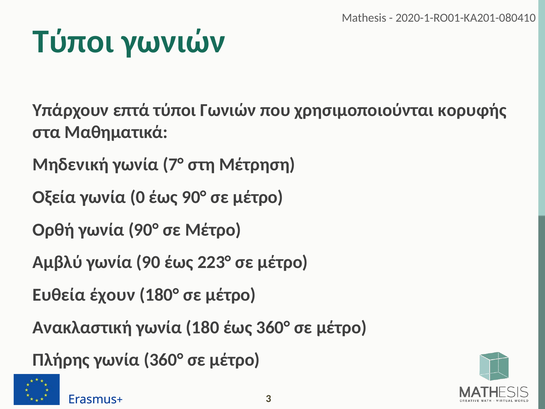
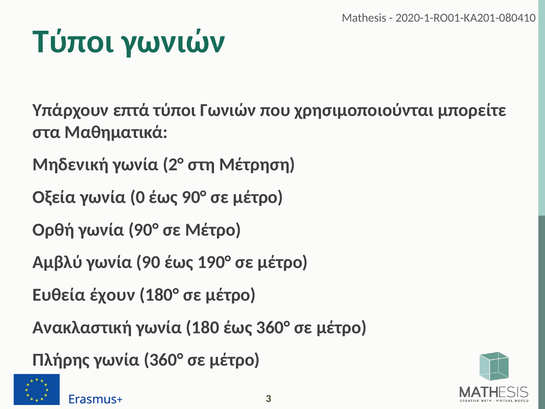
κορυφής: κορυφής -> μπορείτε
7°: 7° -> 2°
223°: 223° -> 190°
